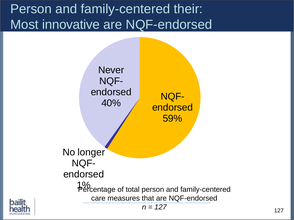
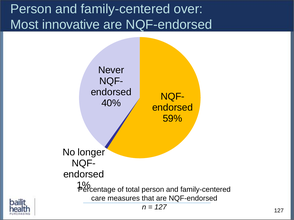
their: their -> over
